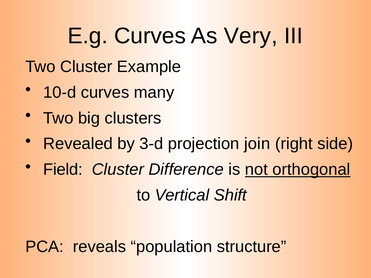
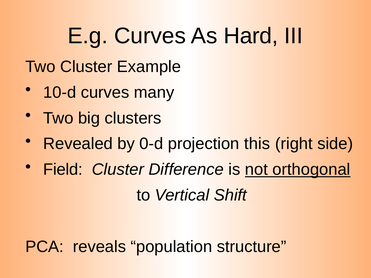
Very: Very -> Hard
3-d: 3-d -> 0-d
join: join -> this
